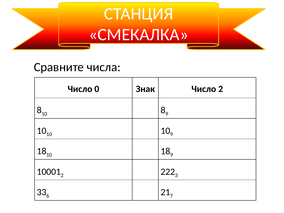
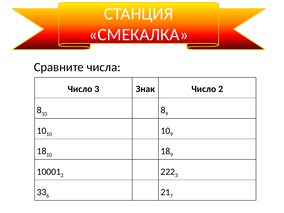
Число 0: 0 -> 3
